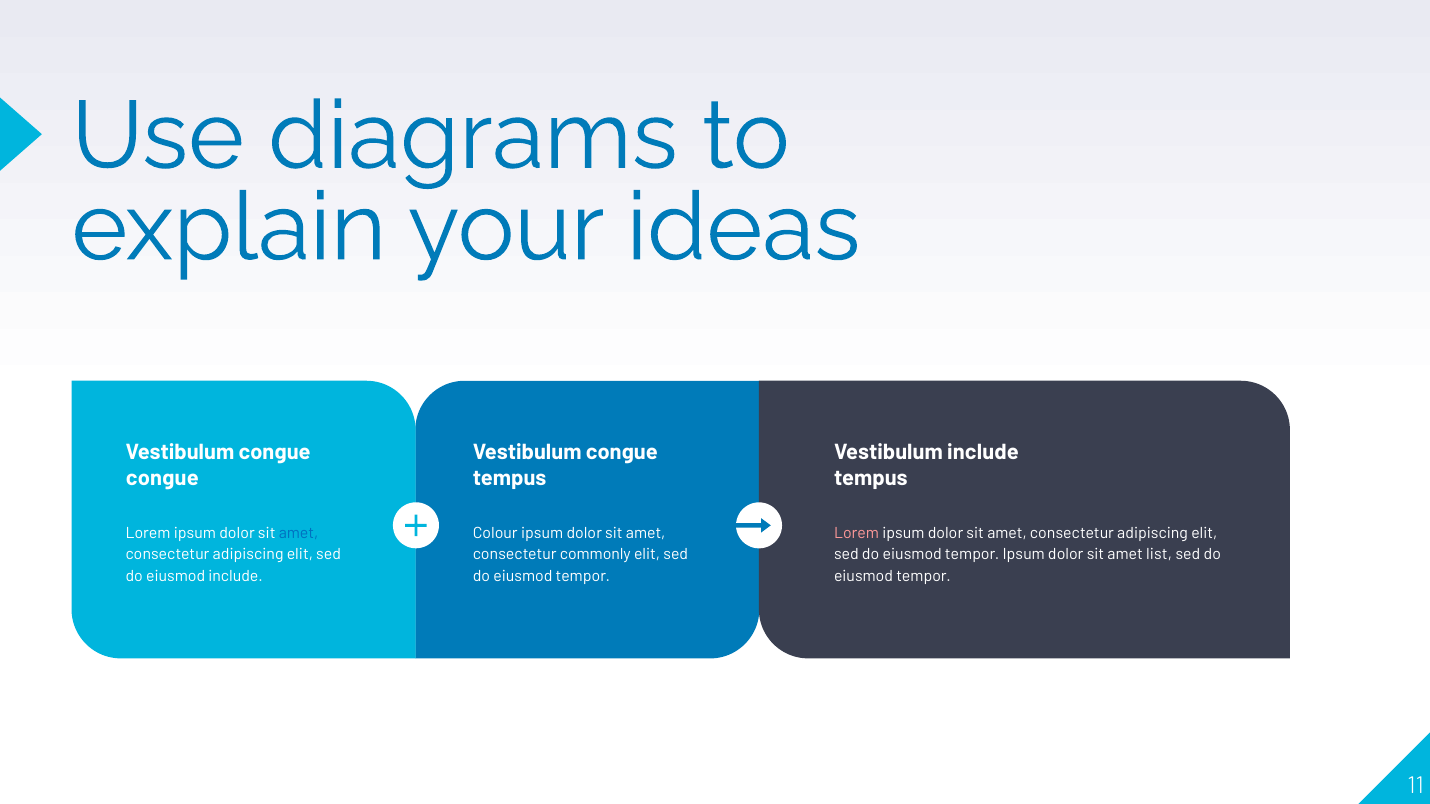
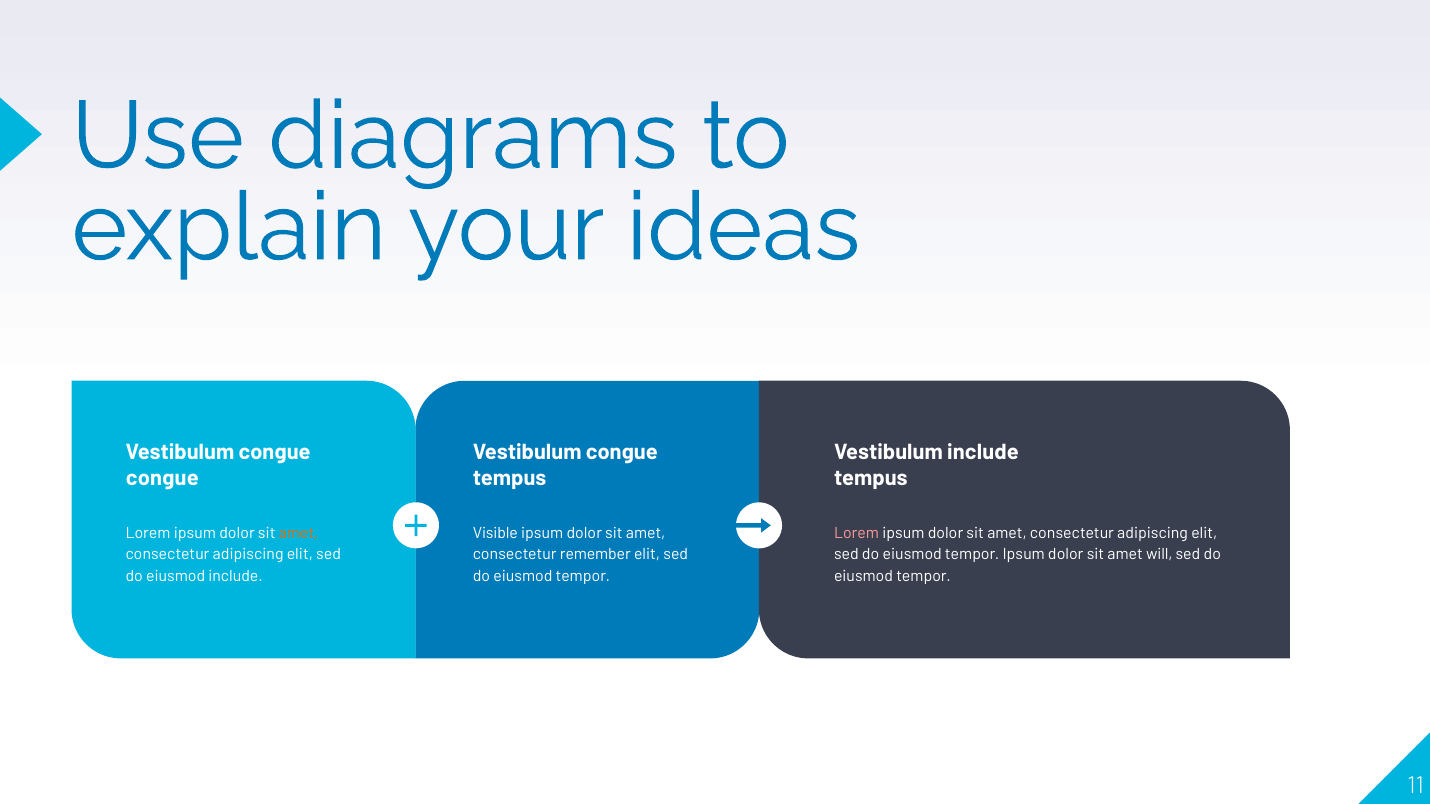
amet at (299, 533) colour: blue -> orange
Colour: Colour -> Visible
commonly: commonly -> remember
list: list -> will
